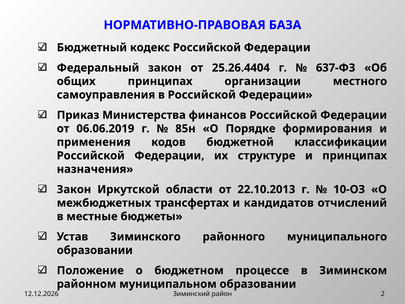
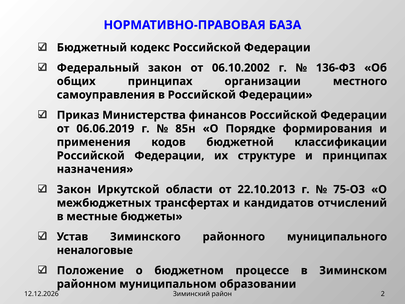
25.26.4404: 25.26.4404 -> 06.10.2002
637-ФЗ: 637-ФЗ -> 136-ФЗ
10-ОЗ: 10-ОЗ -> 75-ОЗ
образовании at (95, 250): образовании -> неналоговые
